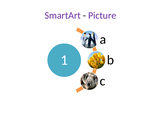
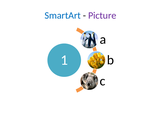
SmartArt colour: purple -> blue
